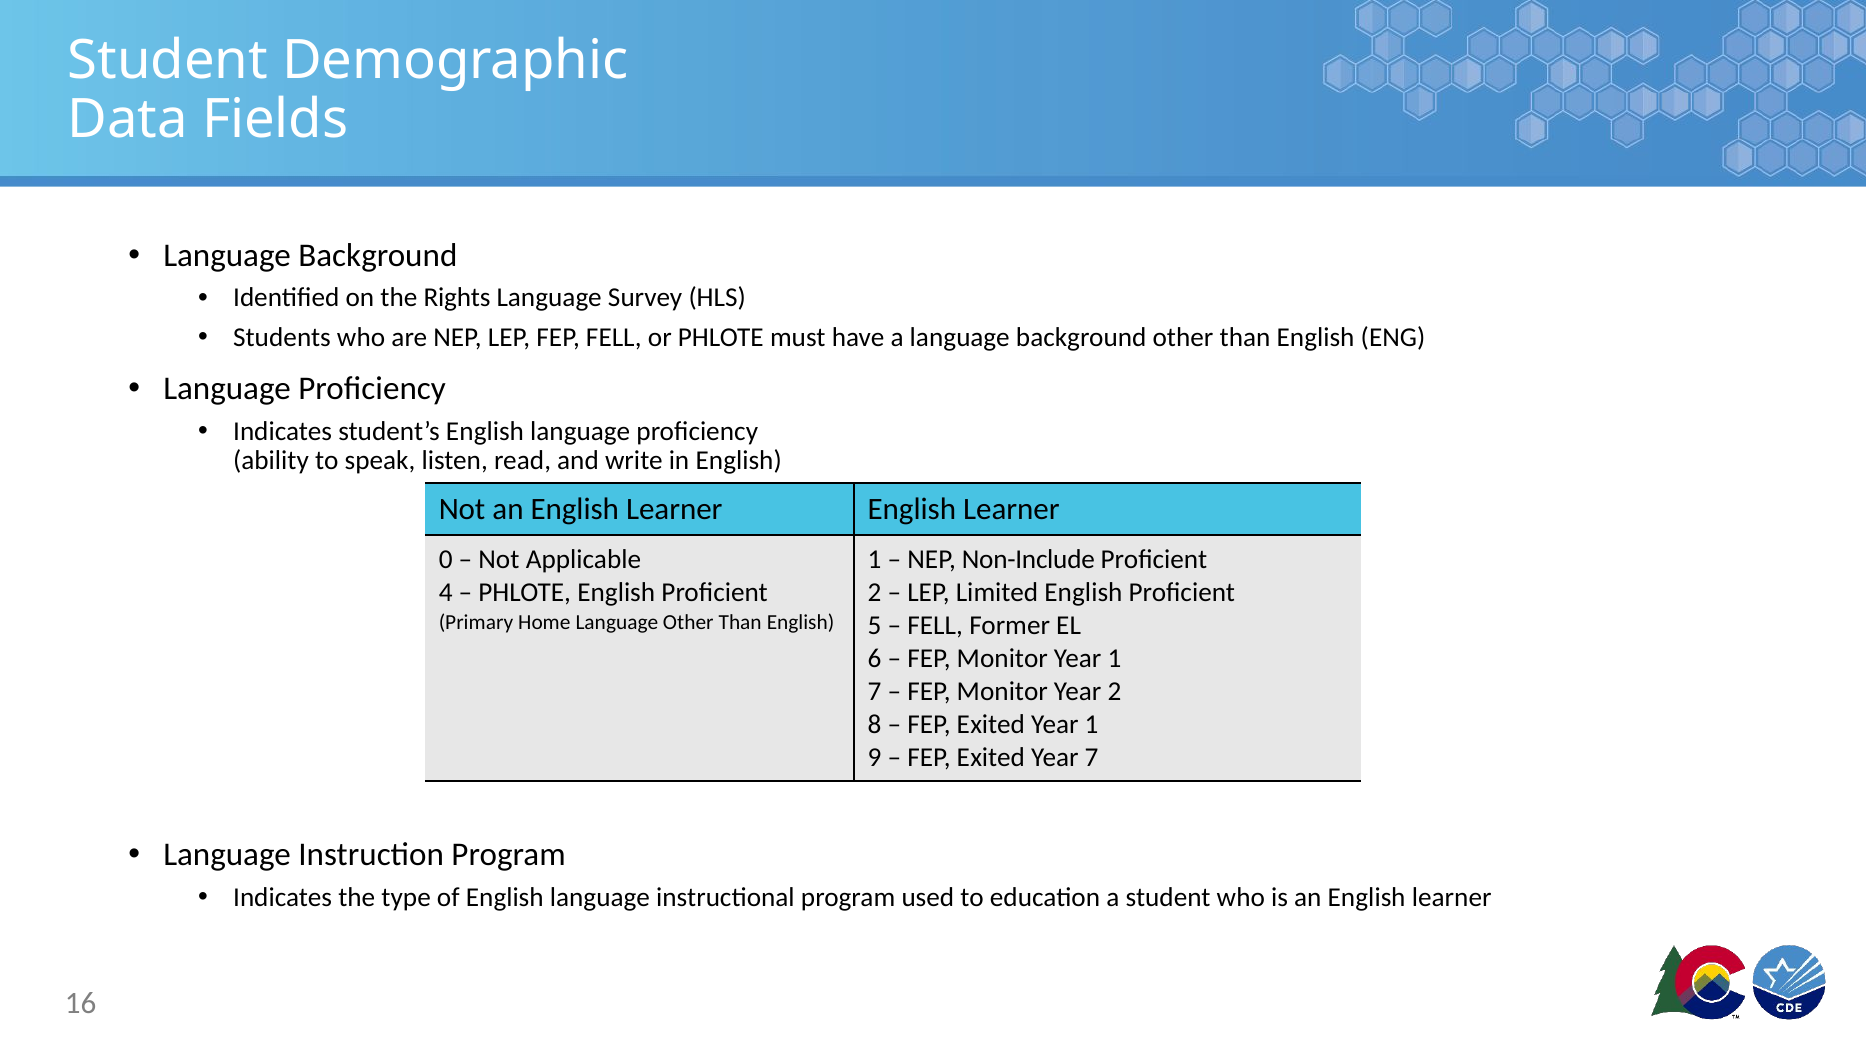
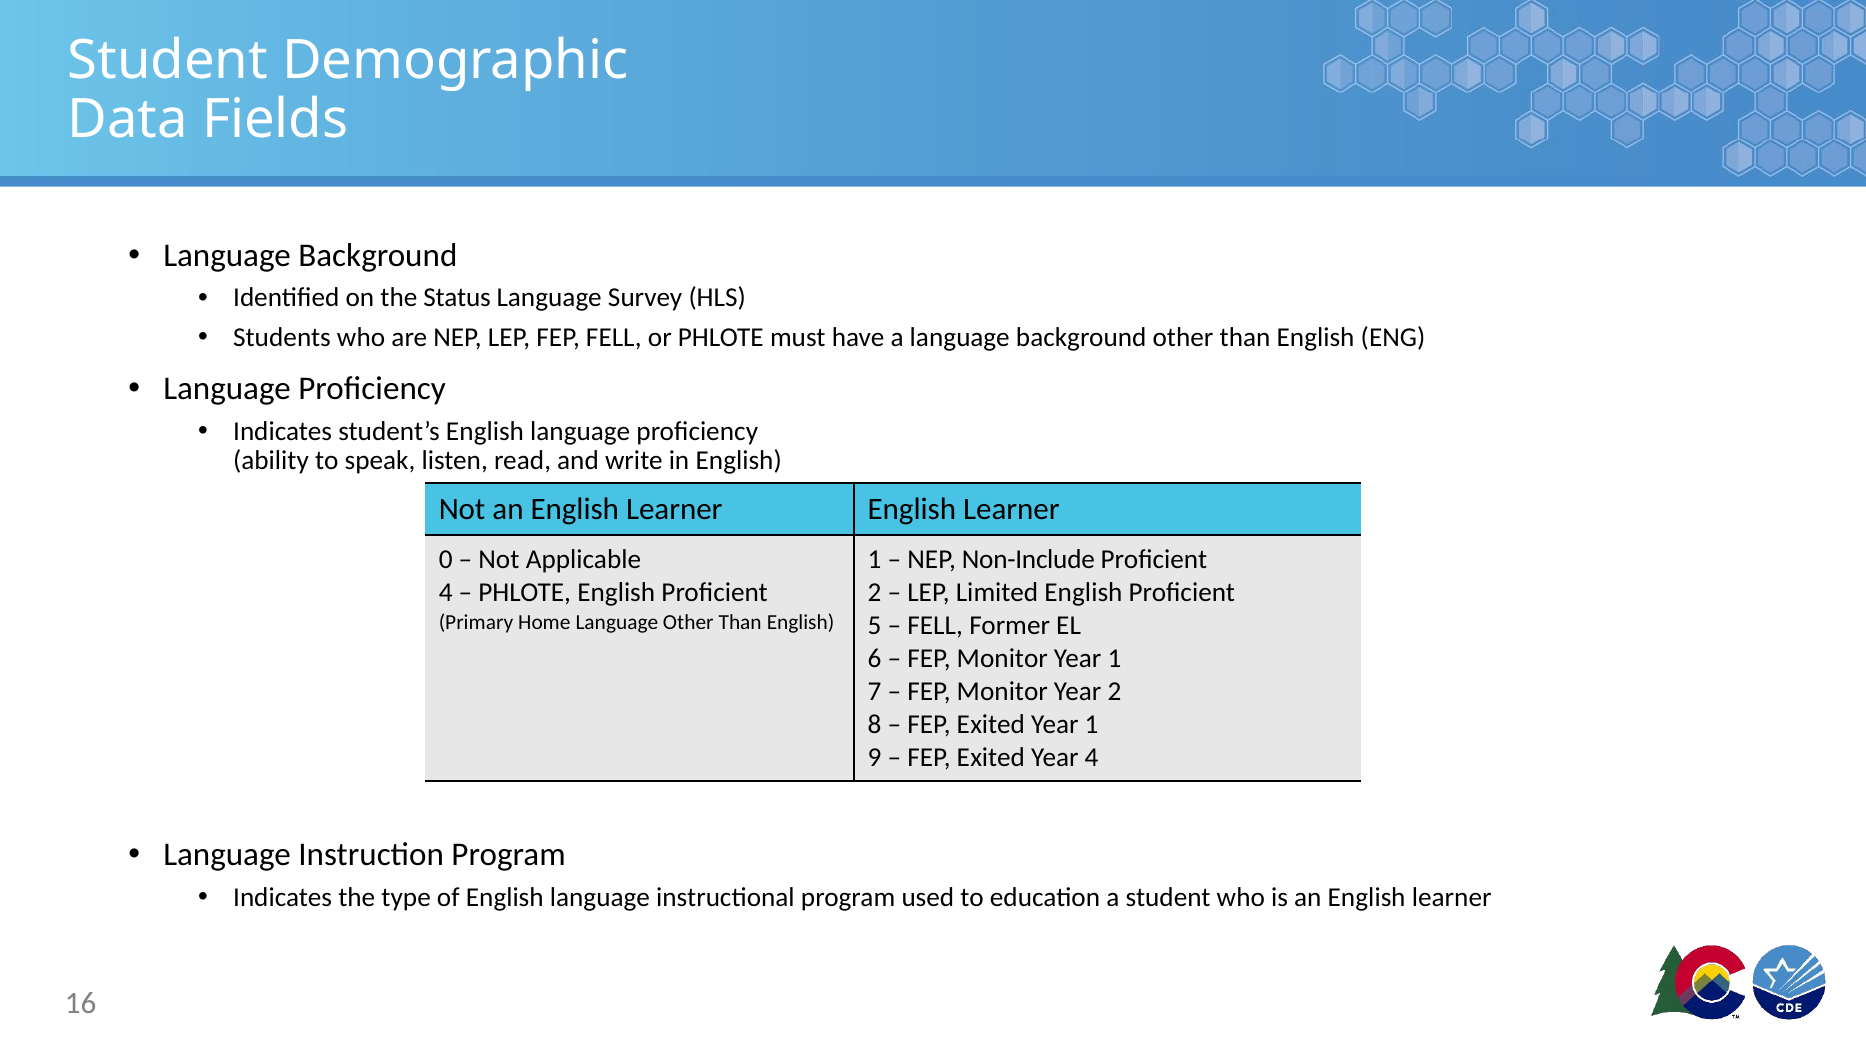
Rights: Rights -> Status
Year 7: 7 -> 4
